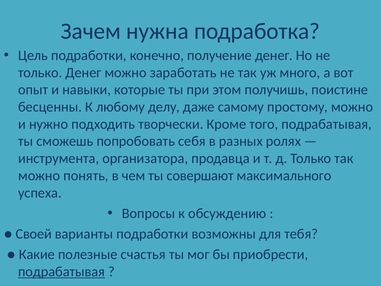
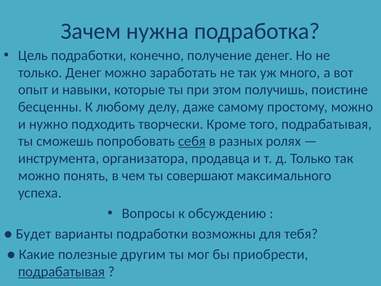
себя underline: none -> present
Своей: Своей -> Будет
счастья: счастья -> другим
